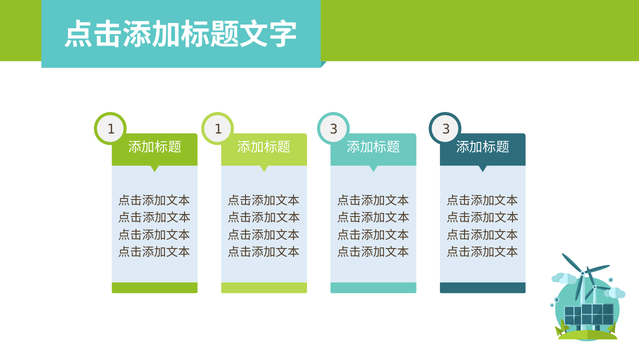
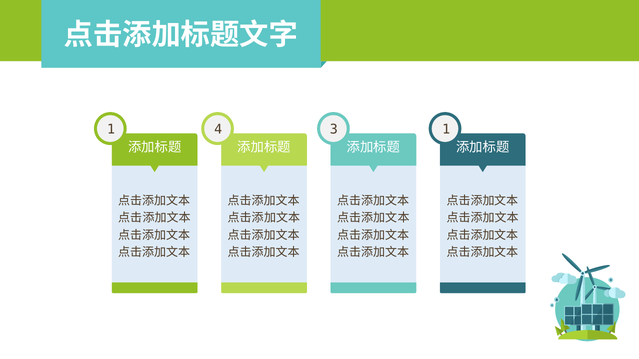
1 1: 1 -> 4
3 3: 3 -> 1
